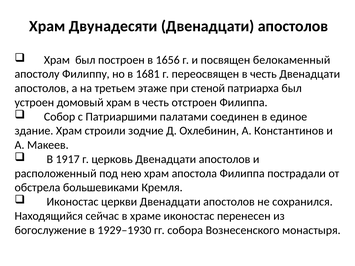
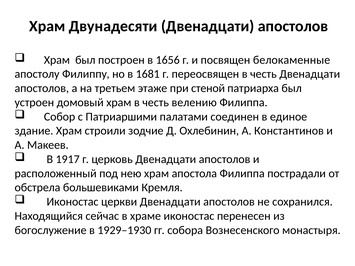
белокаменный: белокаменный -> белокаменные
отстроен: отстроен -> велению
